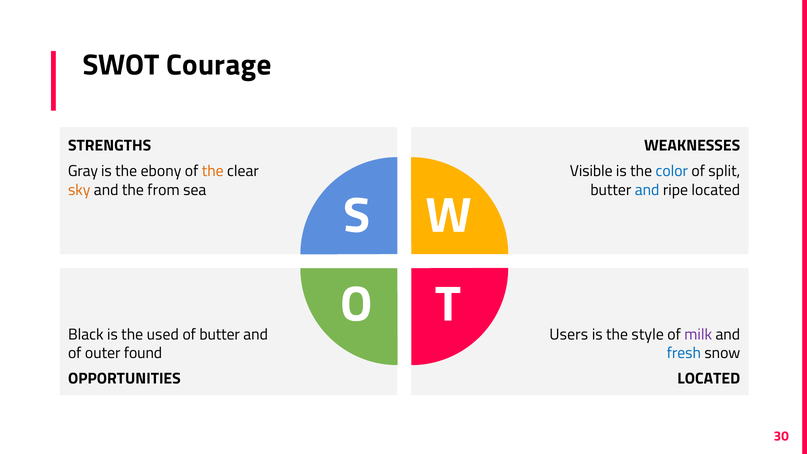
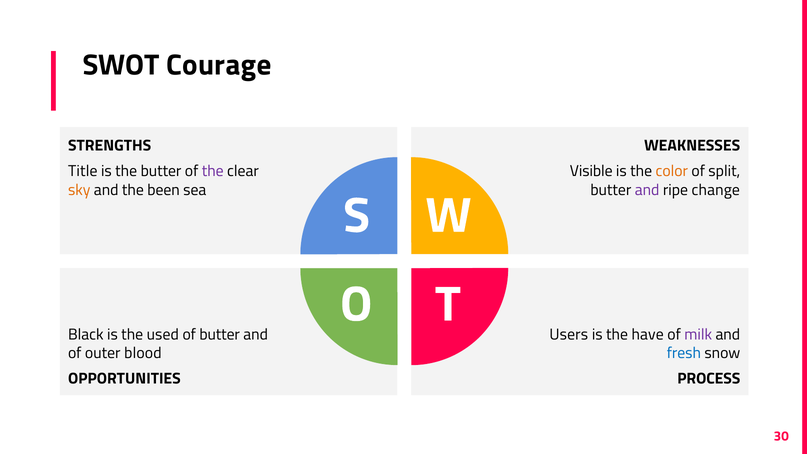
Gray: Gray -> Title
the ebony: ebony -> butter
the at (213, 171) colour: orange -> purple
color colour: blue -> orange
from: from -> been
and at (647, 190) colour: blue -> purple
ripe located: located -> change
style: style -> have
found: found -> blood
LOCATED at (709, 379): LOCATED -> PROCESS
